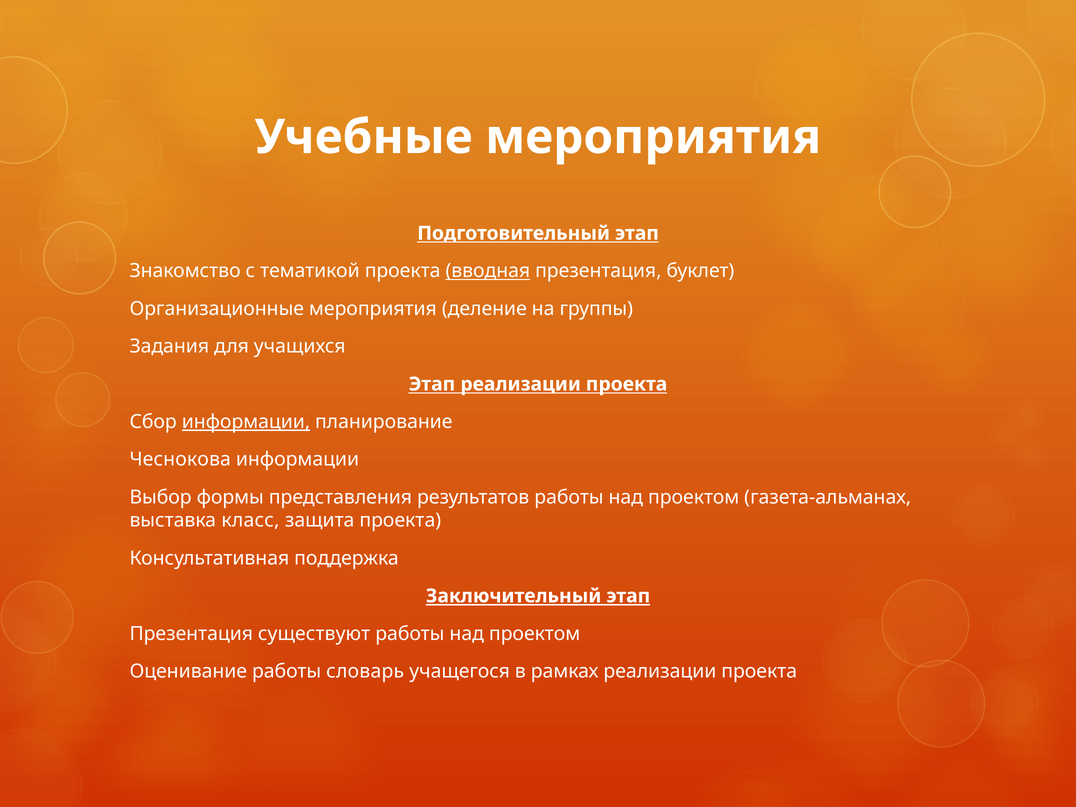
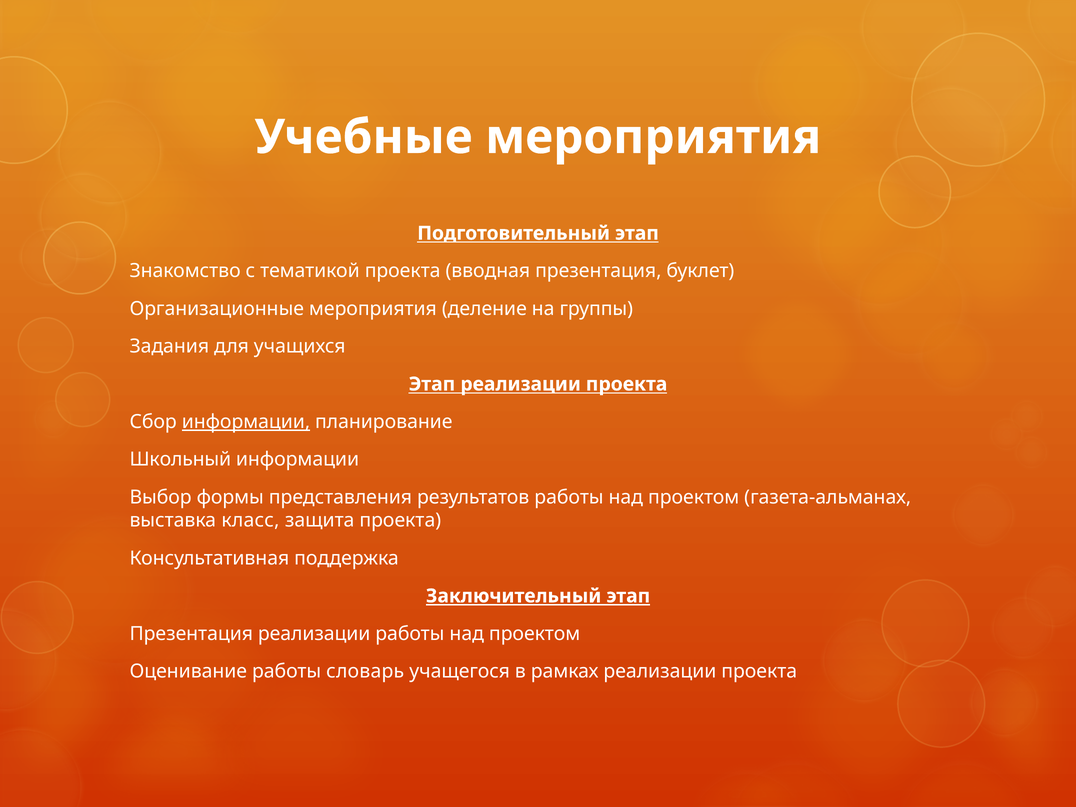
вводная underline: present -> none
Чеснокова: Чеснокова -> Школьный
Презентация существуют: существуют -> реализации
